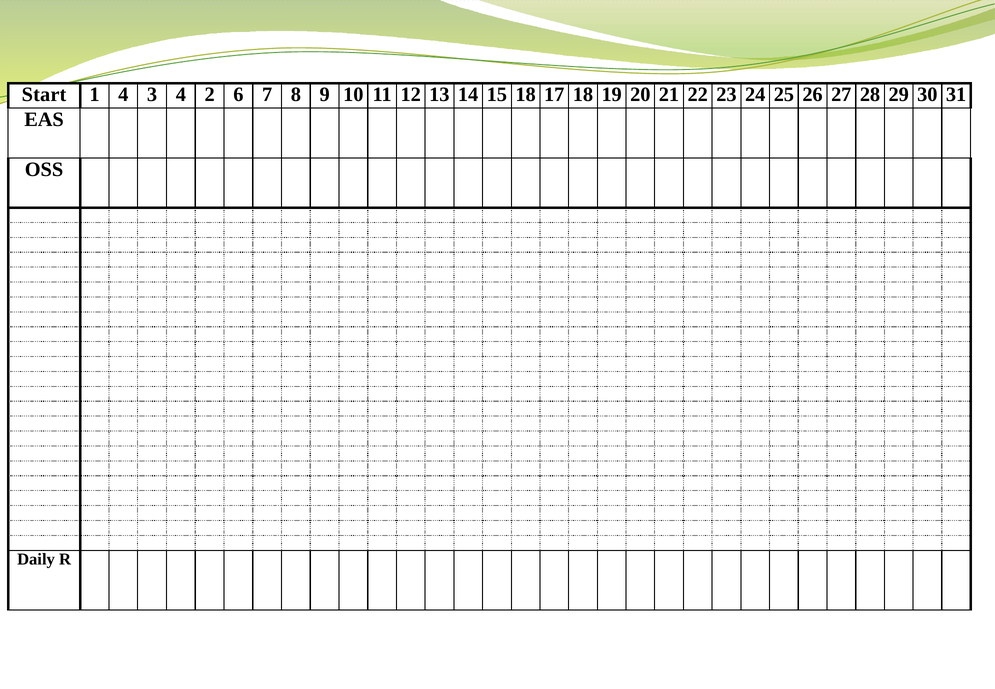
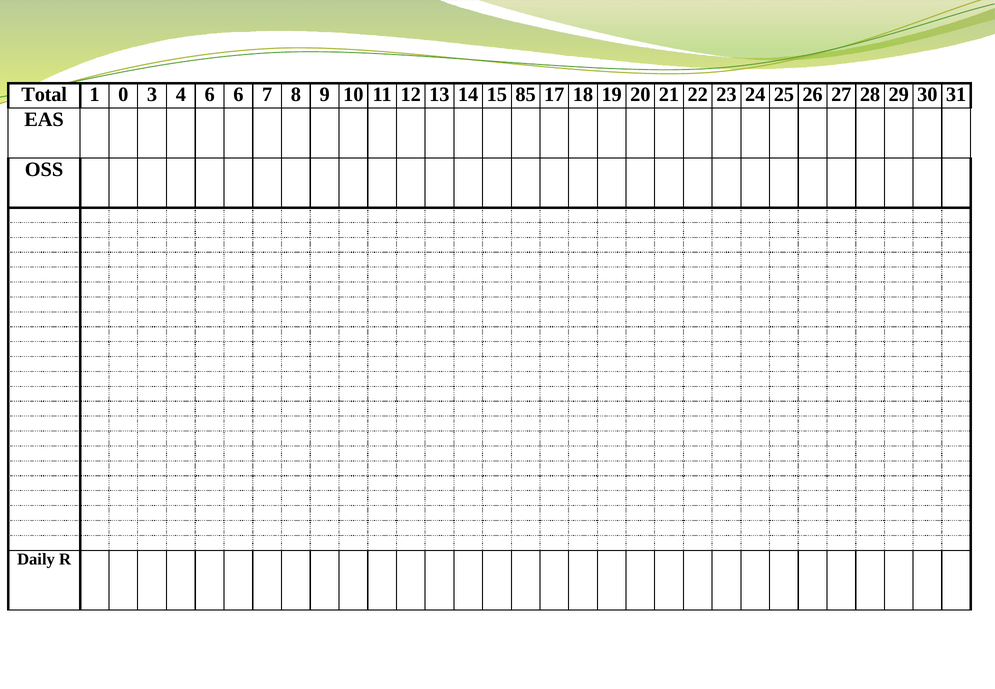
Start: Start -> Total
1 4: 4 -> 0
4 2: 2 -> 6
15 18: 18 -> 85
